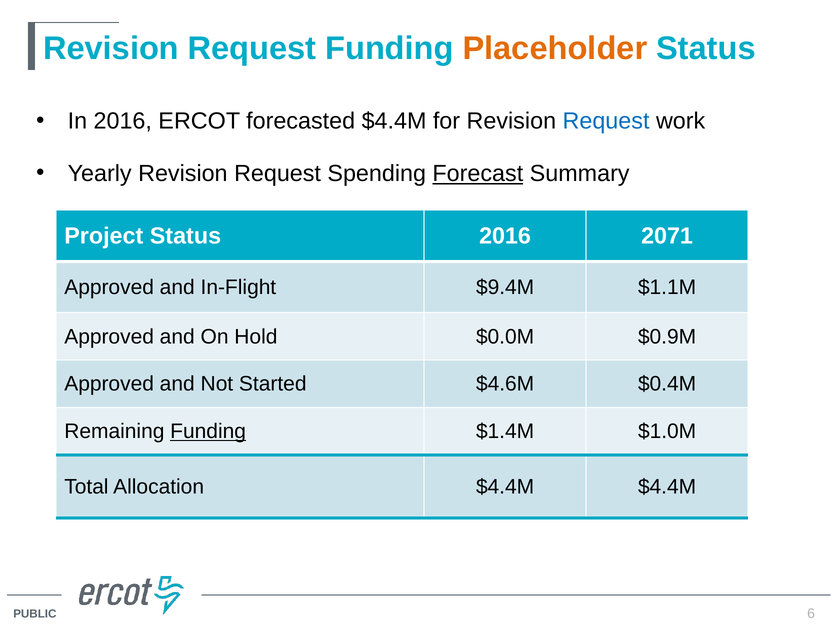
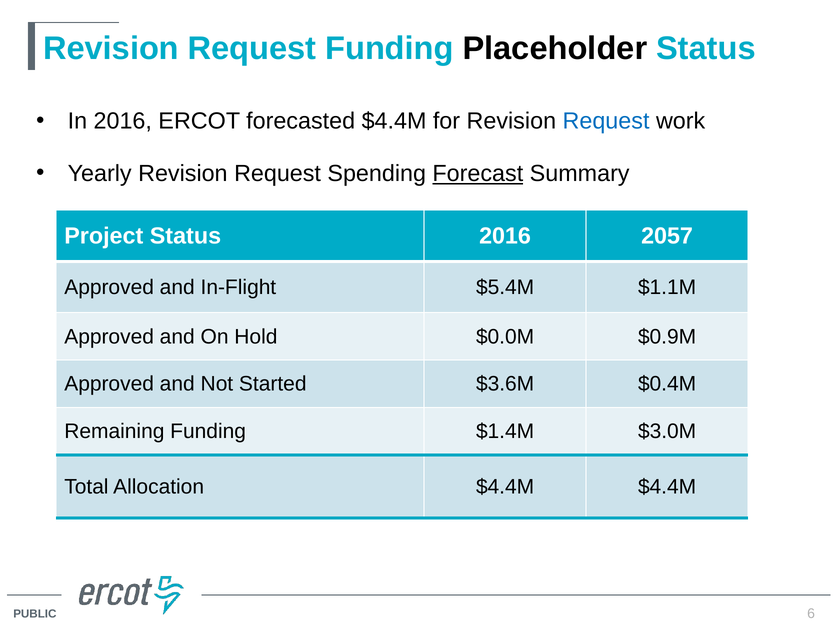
Placeholder colour: orange -> black
2071: 2071 -> 2057
$9.4M: $9.4M -> $5.4M
$4.6M: $4.6M -> $3.6M
Funding at (208, 431) underline: present -> none
$1.0M: $1.0M -> $3.0M
